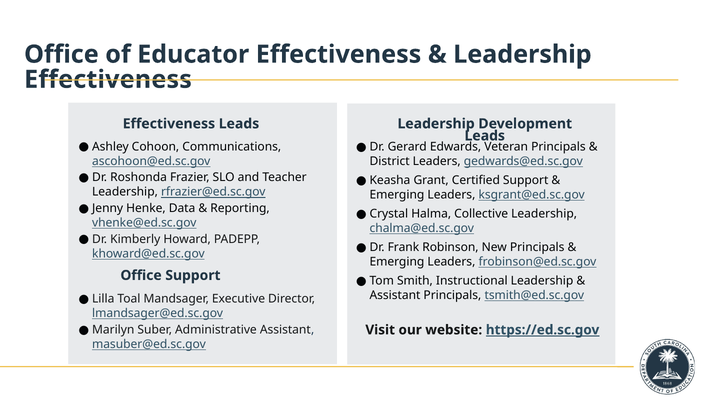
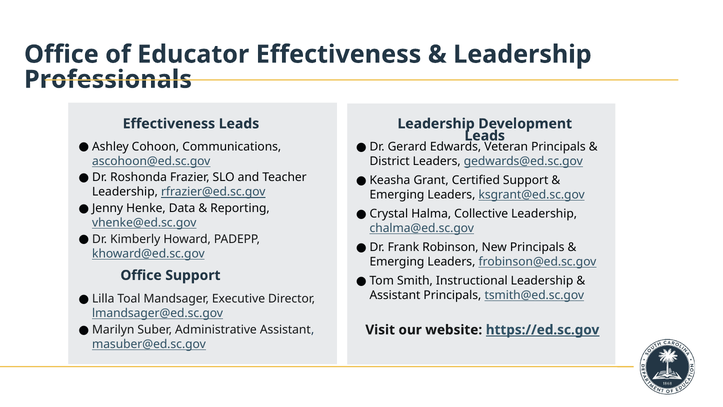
Effectiveness at (108, 79): Effectiveness -> Professionals
